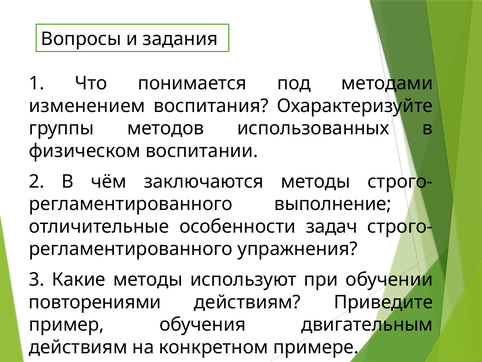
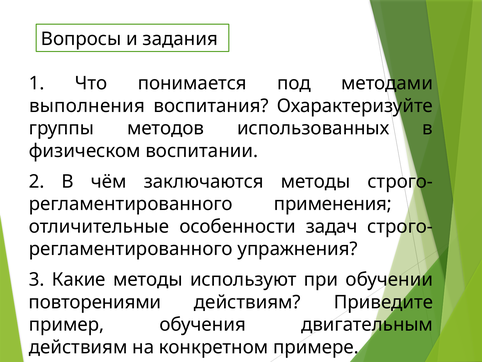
изменением: изменением -> выполнения
выполнение: выполнение -> применения
